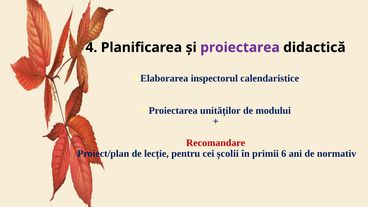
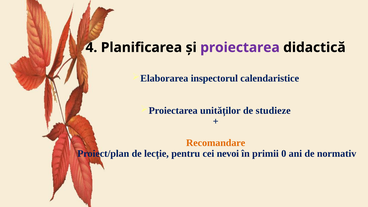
modului: modului -> studieze
Recomandare colour: red -> orange
școlii: școlii -> nevoi
6: 6 -> 0
